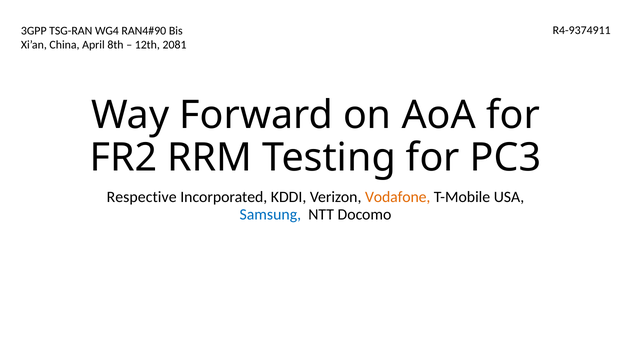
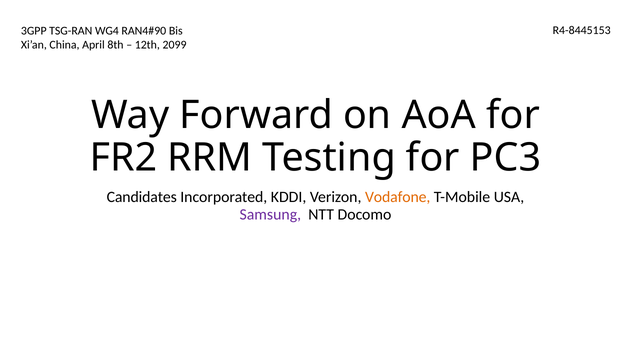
R4-9374911: R4-9374911 -> R4-8445153
2081: 2081 -> 2099
Respective: Respective -> Candidates
Samsung colour: blue -> purple
